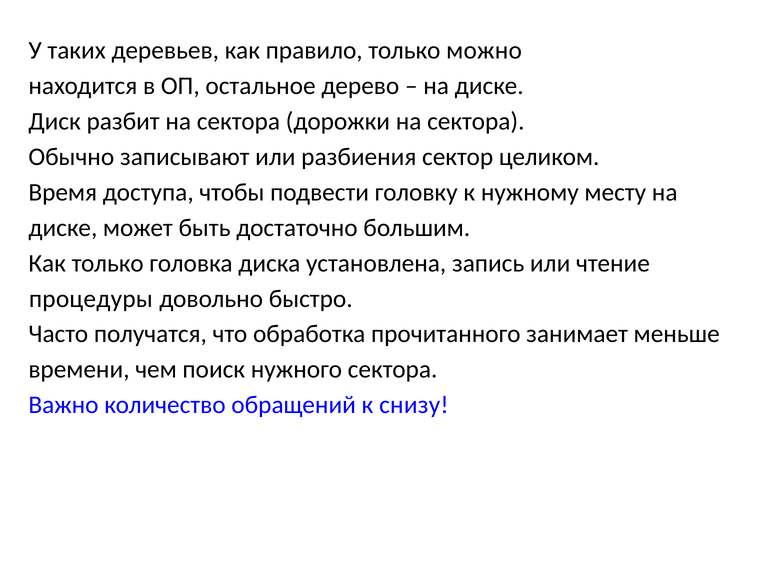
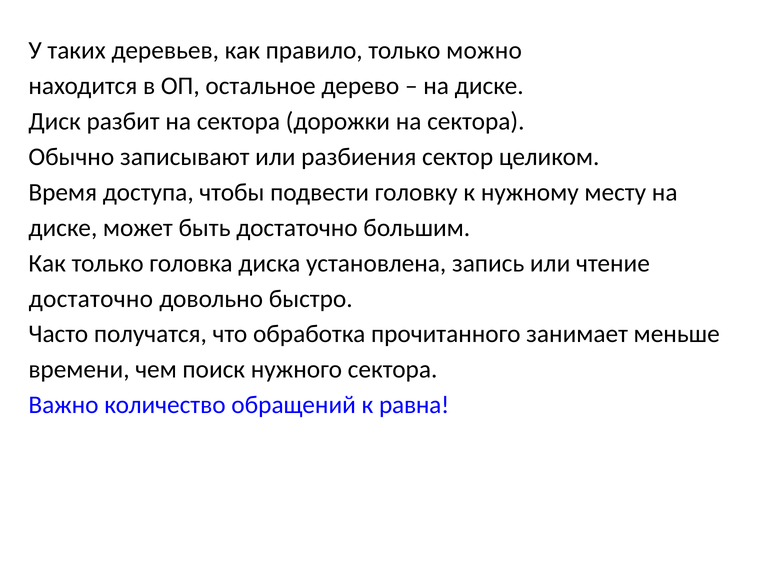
процедуры at (91, 299): процедуры -> достаточно
снизу: снизу -> равна
